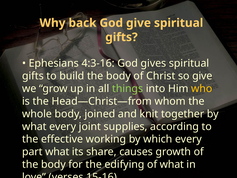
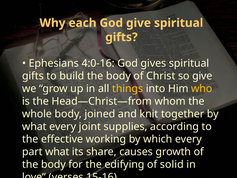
back: back -> each
4:3-16: 4:3-16 -> 4:0-16
things colour: light green -> yellow
of what: what -> solid
